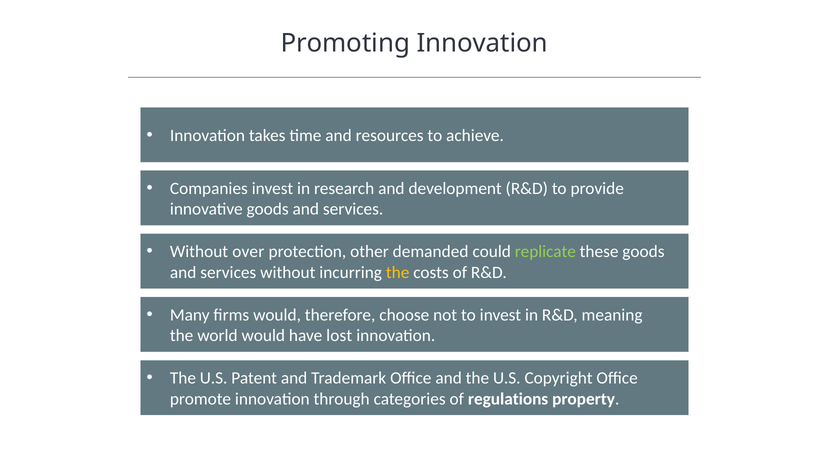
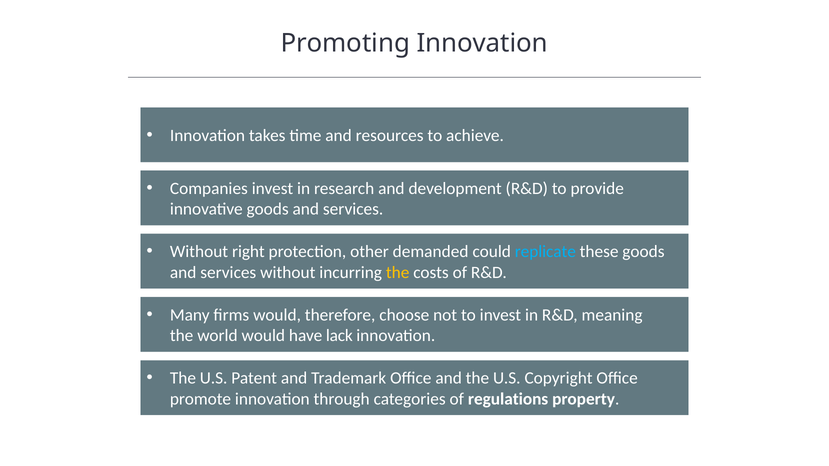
over: over -> right
replicate colour: light green -> light blue
lost: lost -> lack
